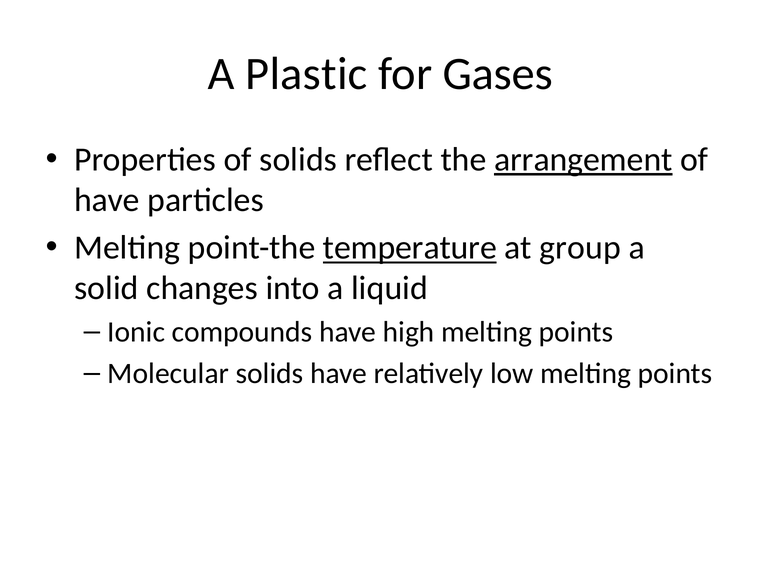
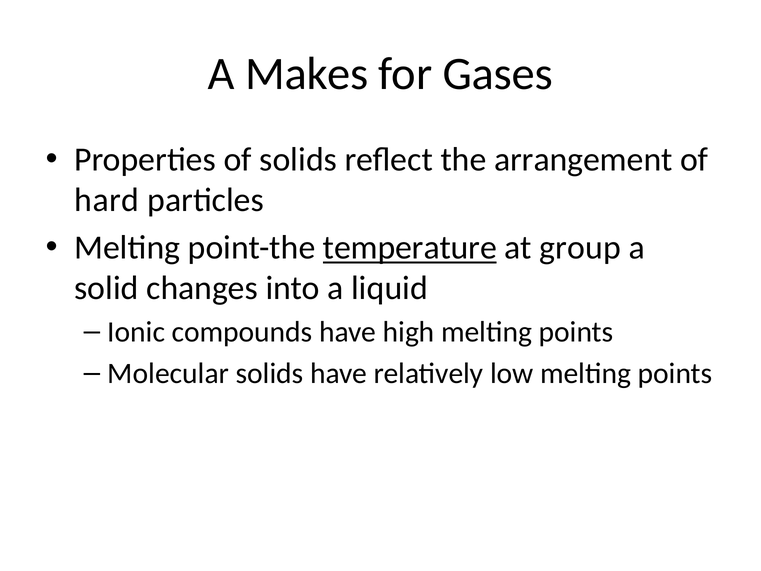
Plastic: Plastic -> Makes
arrangement underline: present -> none
have at (107, 200): have -> hard
